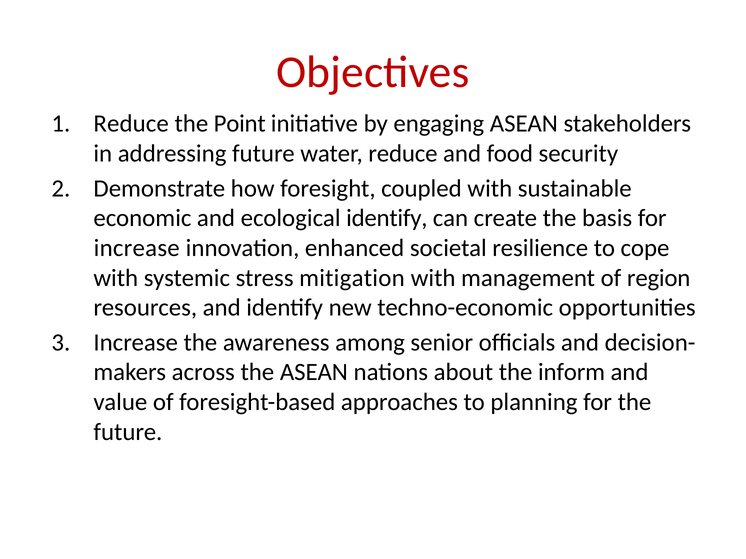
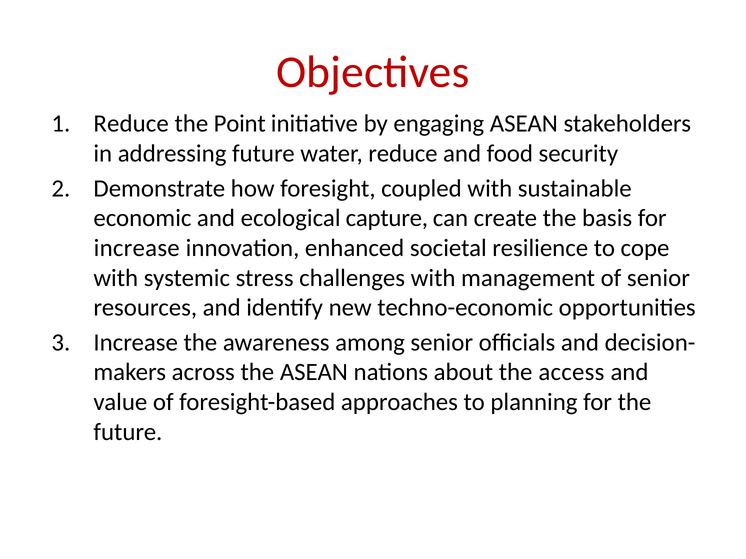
ecological identify: identify -> capture
mitigation: mitigation -> challenges
of region: region -> senior
inform: inform -> access
